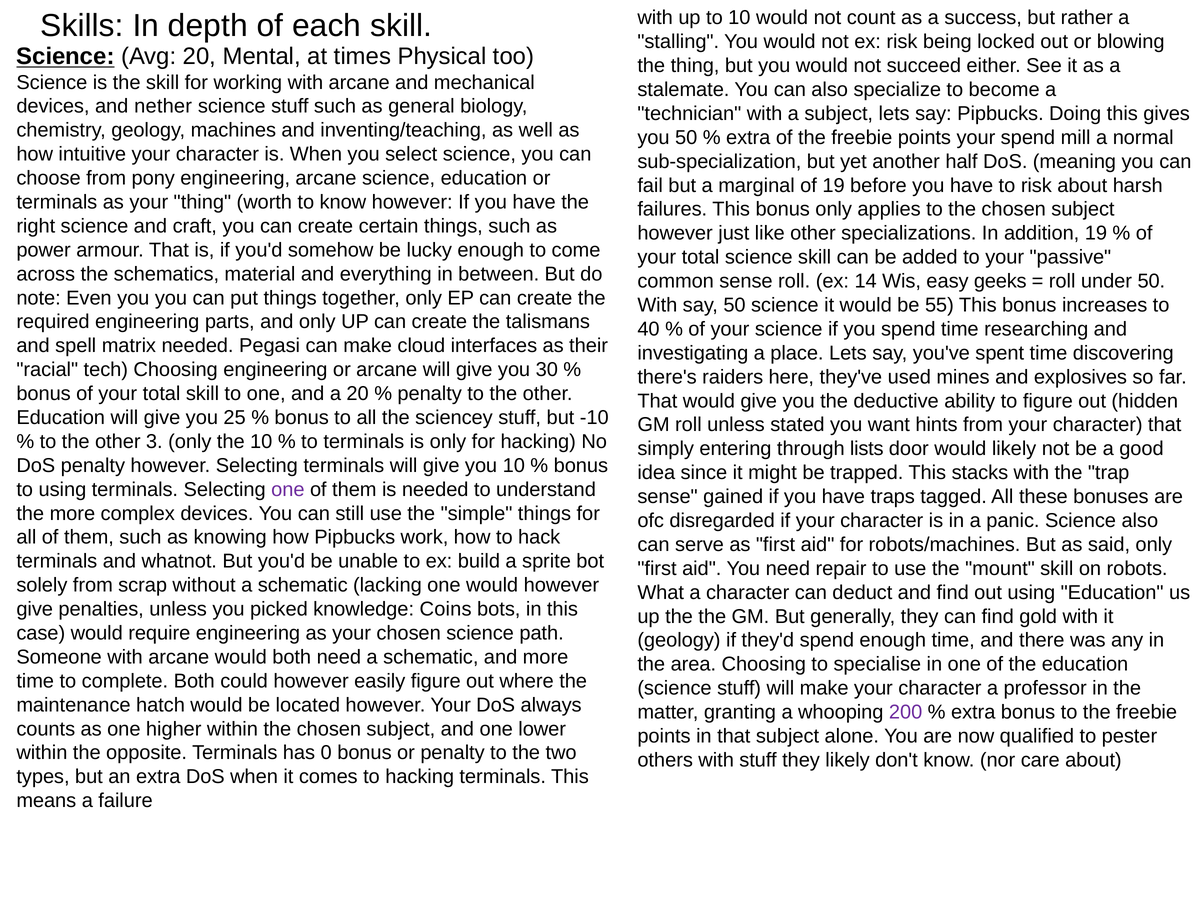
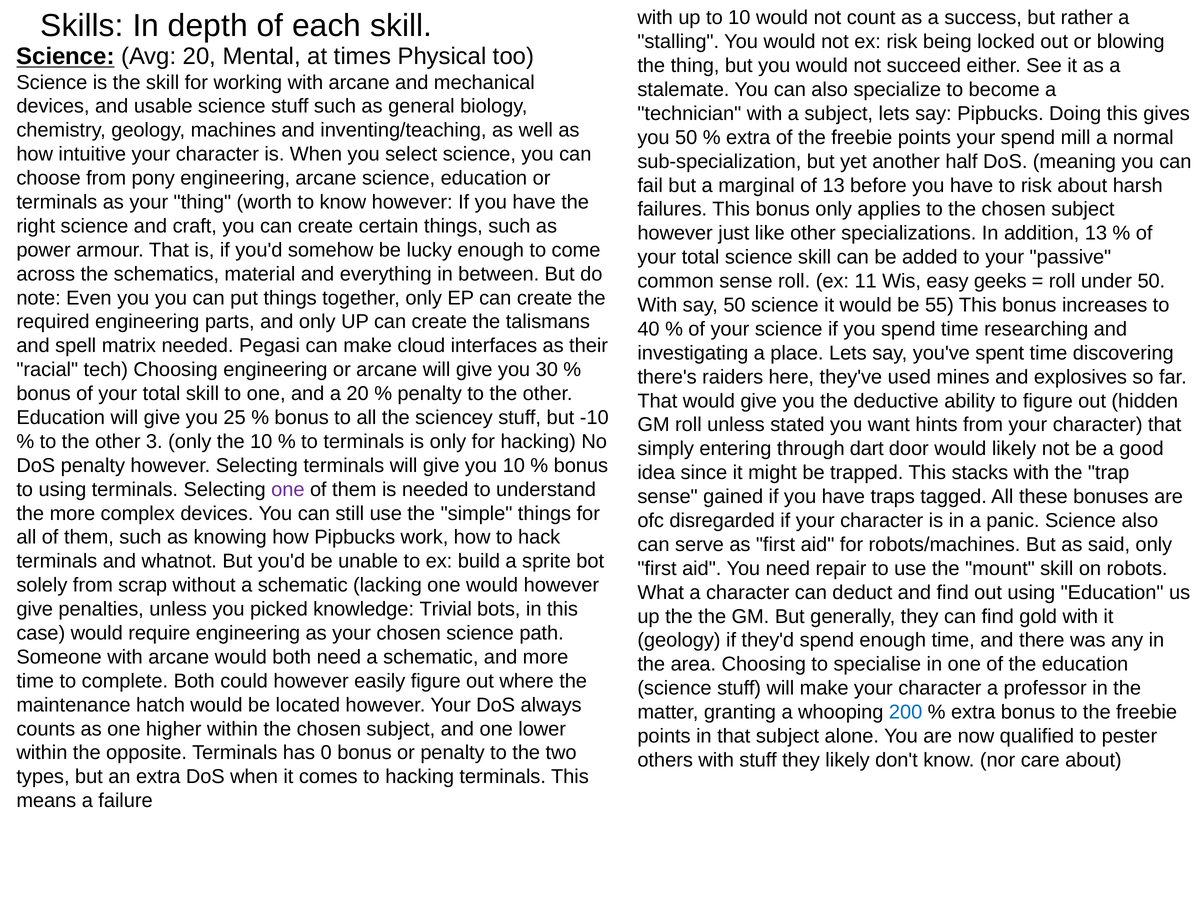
nether: nether -> usable
of 19: 19 -> 13
addition 19: 19 -> 13
14: 14 -> 11
lists: lists -> dart
Coins: Coins -> Trivial
200 colour: purple -> blue
